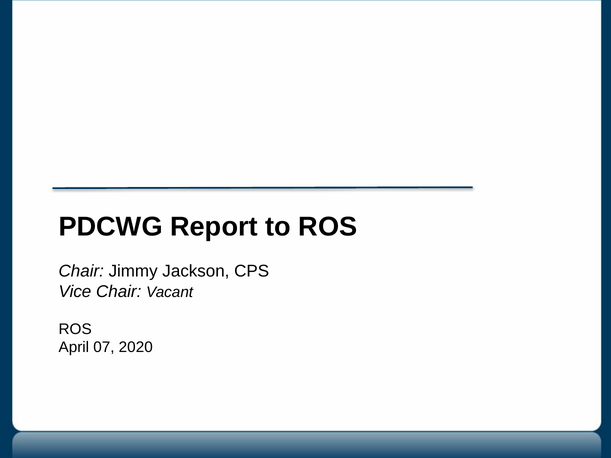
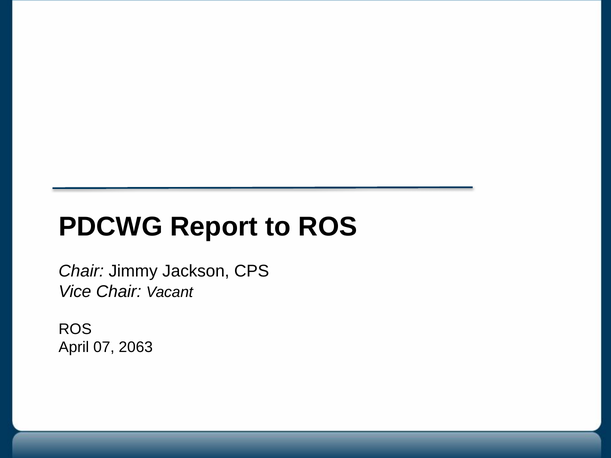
2020: 2020 -> 2063
